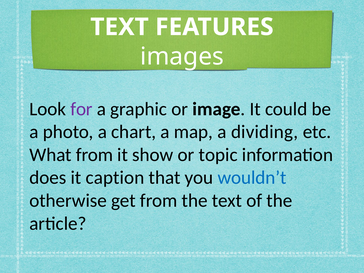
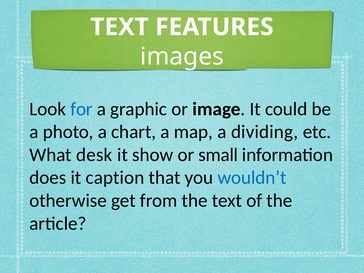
for colour: purple -> blue
What from: from -> desk
topic: topic -> small
